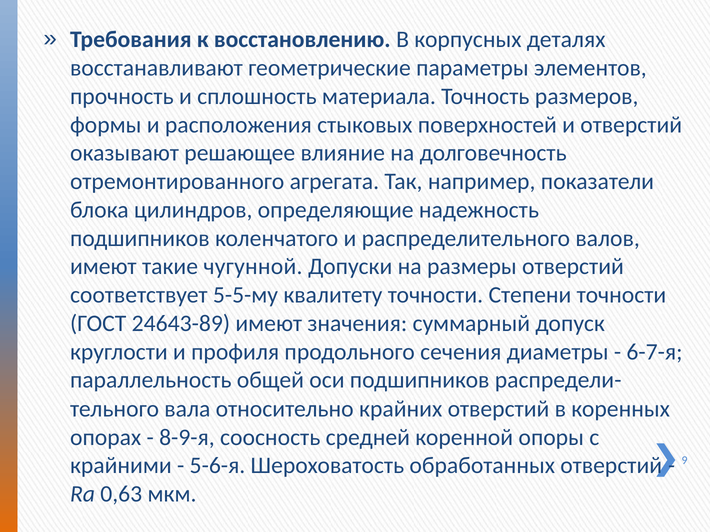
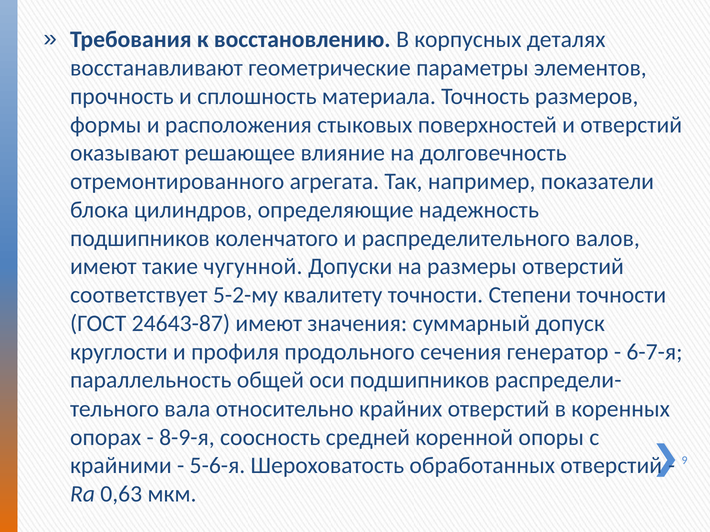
5-5-му: 5-5-му -> 5-2-му
24643-89: 24643-89 -> 24643-87
диаметры: диаметры -> генератор
